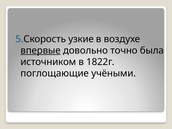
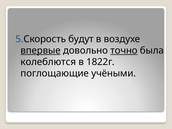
узкие: узкие -> будут
точно underline: none -> present
источником: источником -> колеблются
